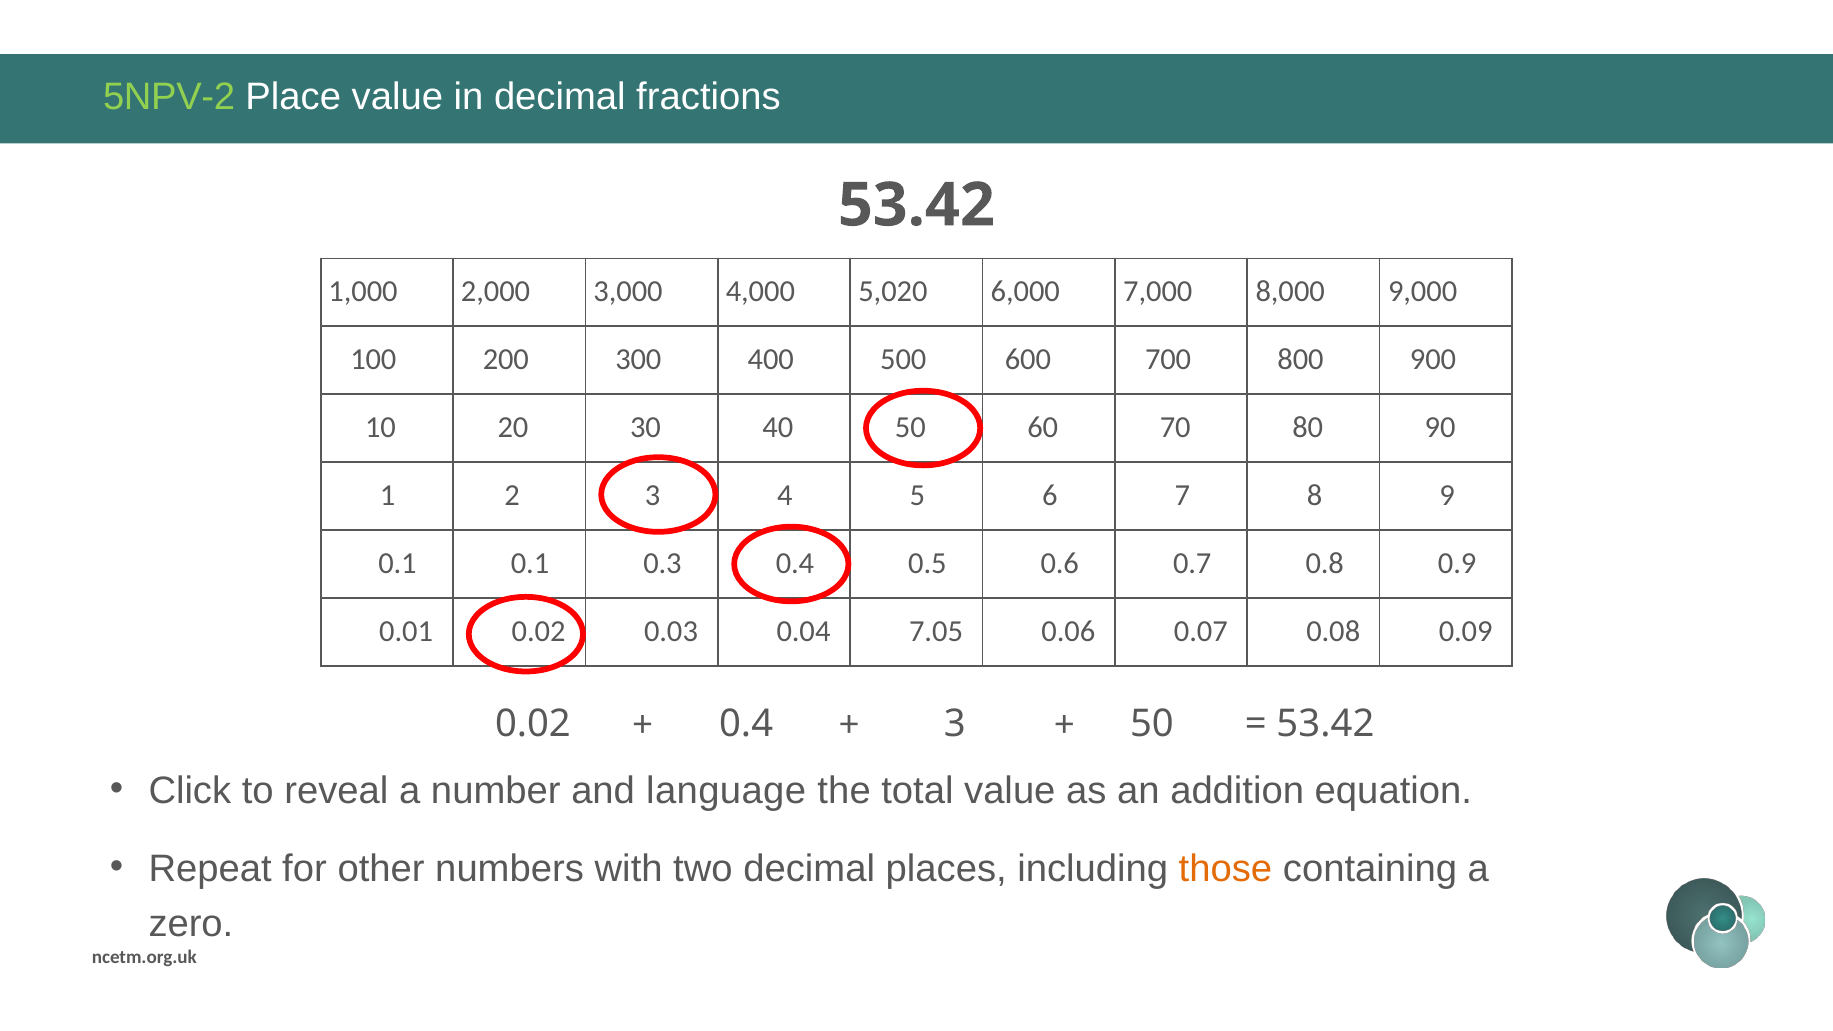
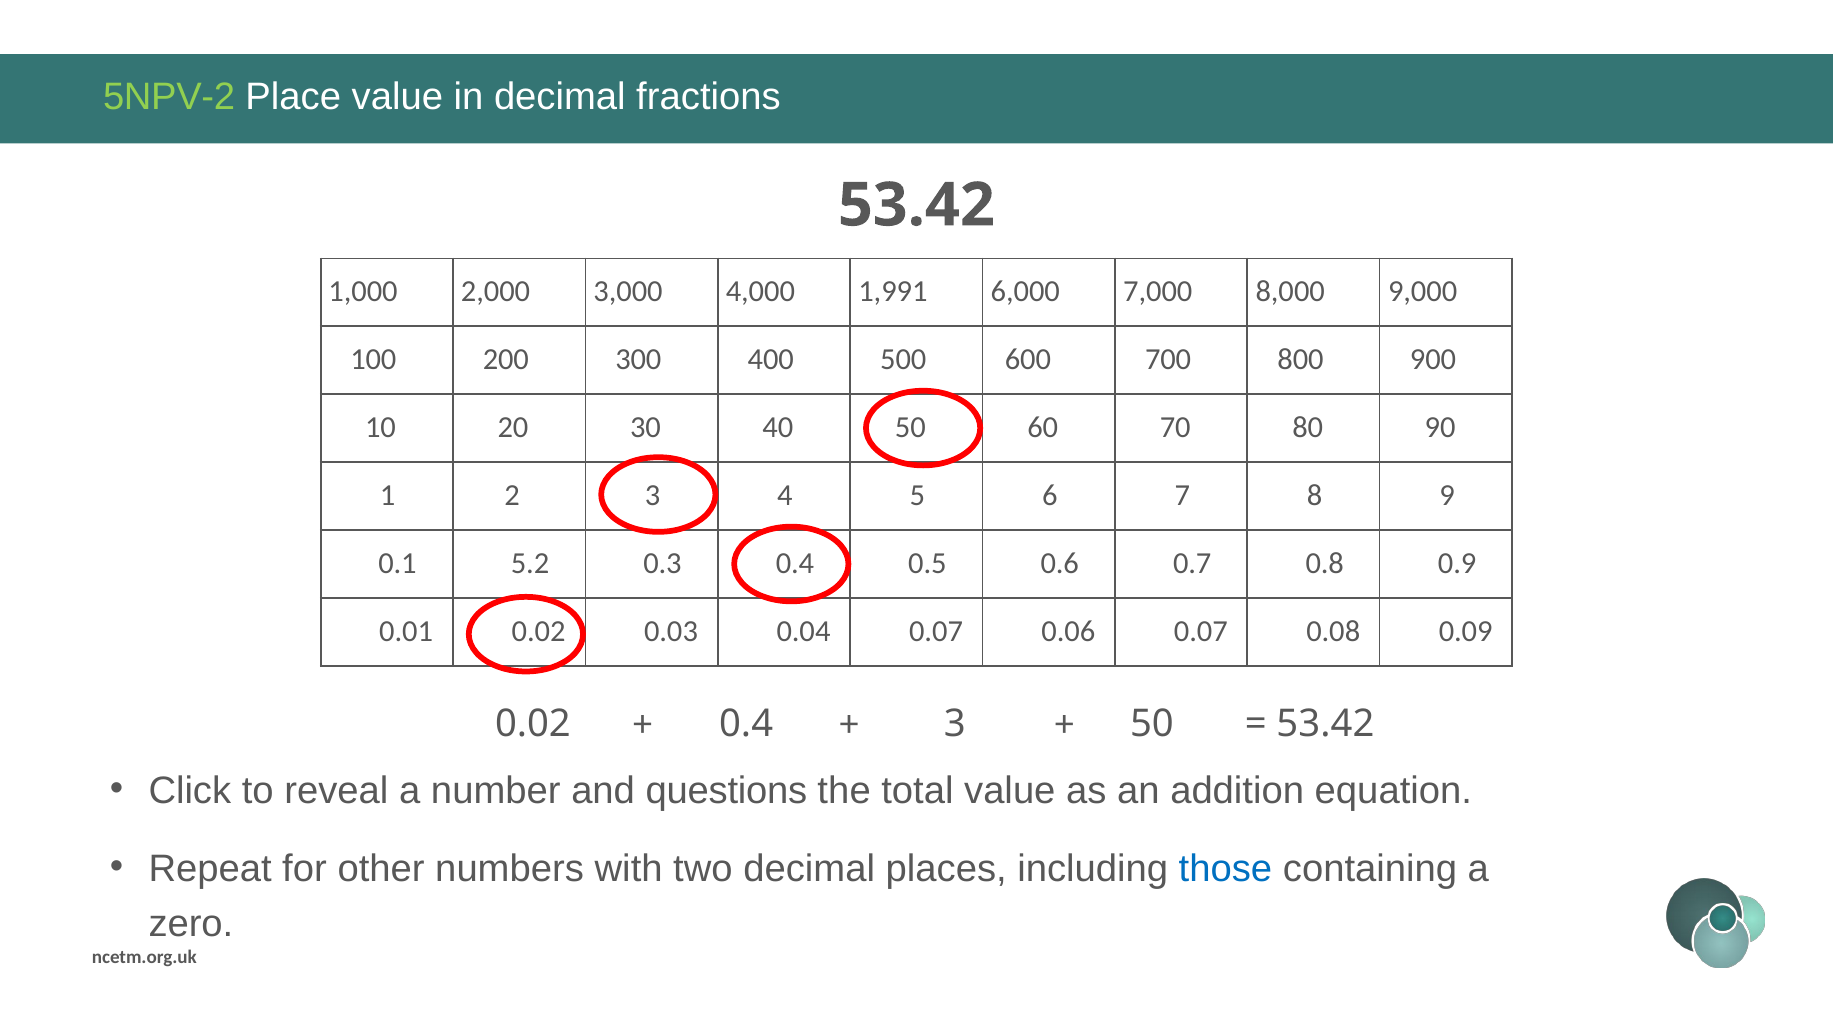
5,020: 5,020 -> 1,991
0.1 at (530, 563): 0.1 -> 5.2
7.05 at (936, 632): 7.05 -> 0.07
language: language -> questions
those colour: orange -> blue
